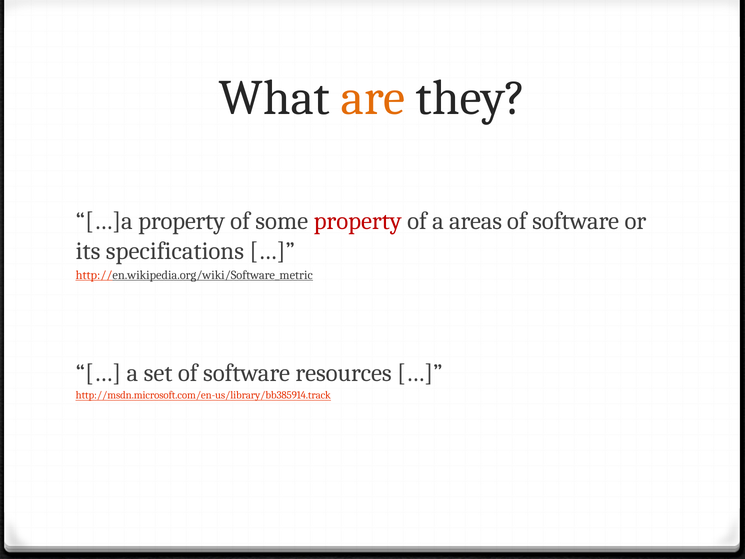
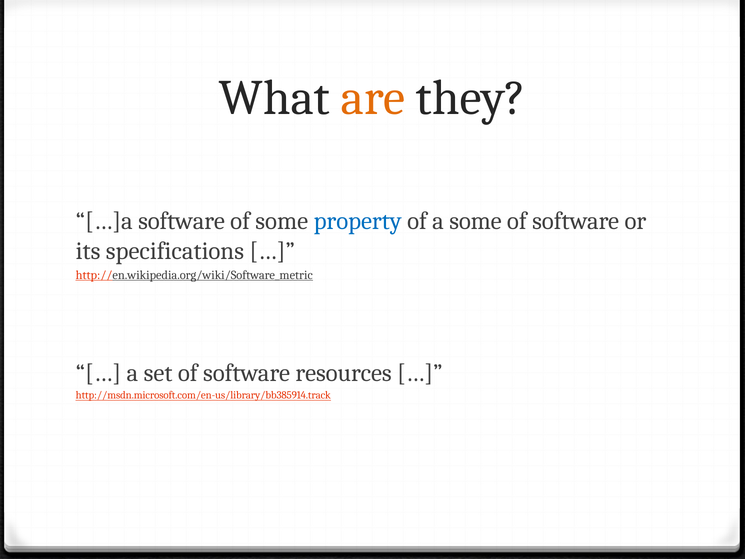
…]a property: property -> software
property at (358, 221) colour: red -> blue
a areas: areas -> some
